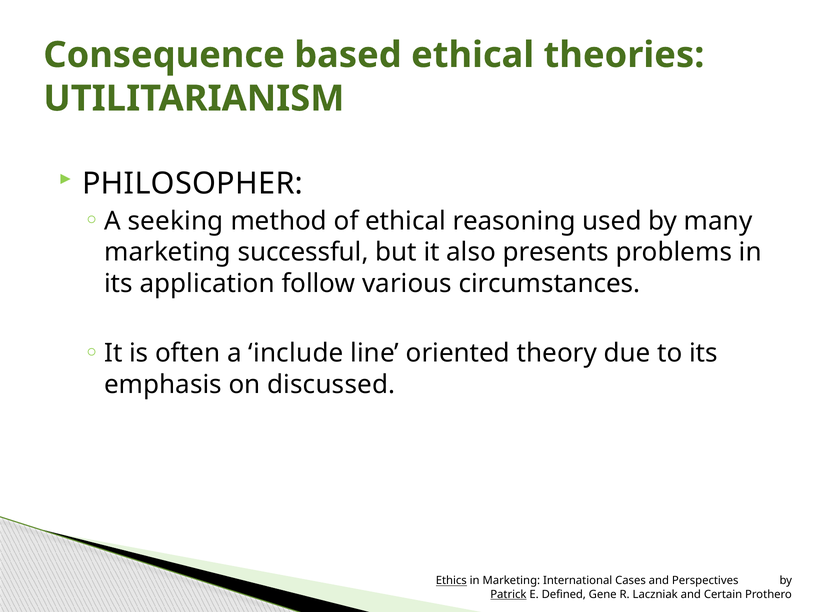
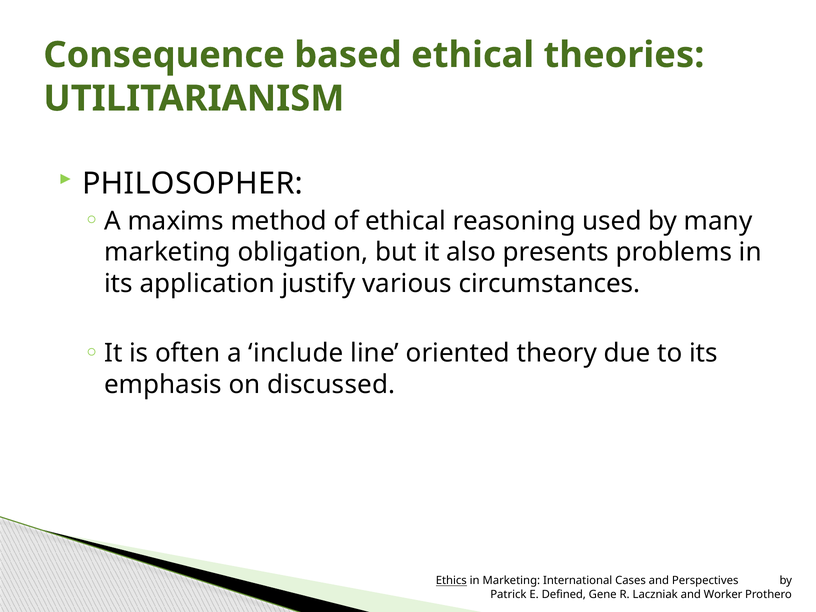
seeking: seeking -> maxims
successful: successful -> obligation
follow: follow -> justify
Patrick underline: present -> none
Certain: Certain -> Worker
